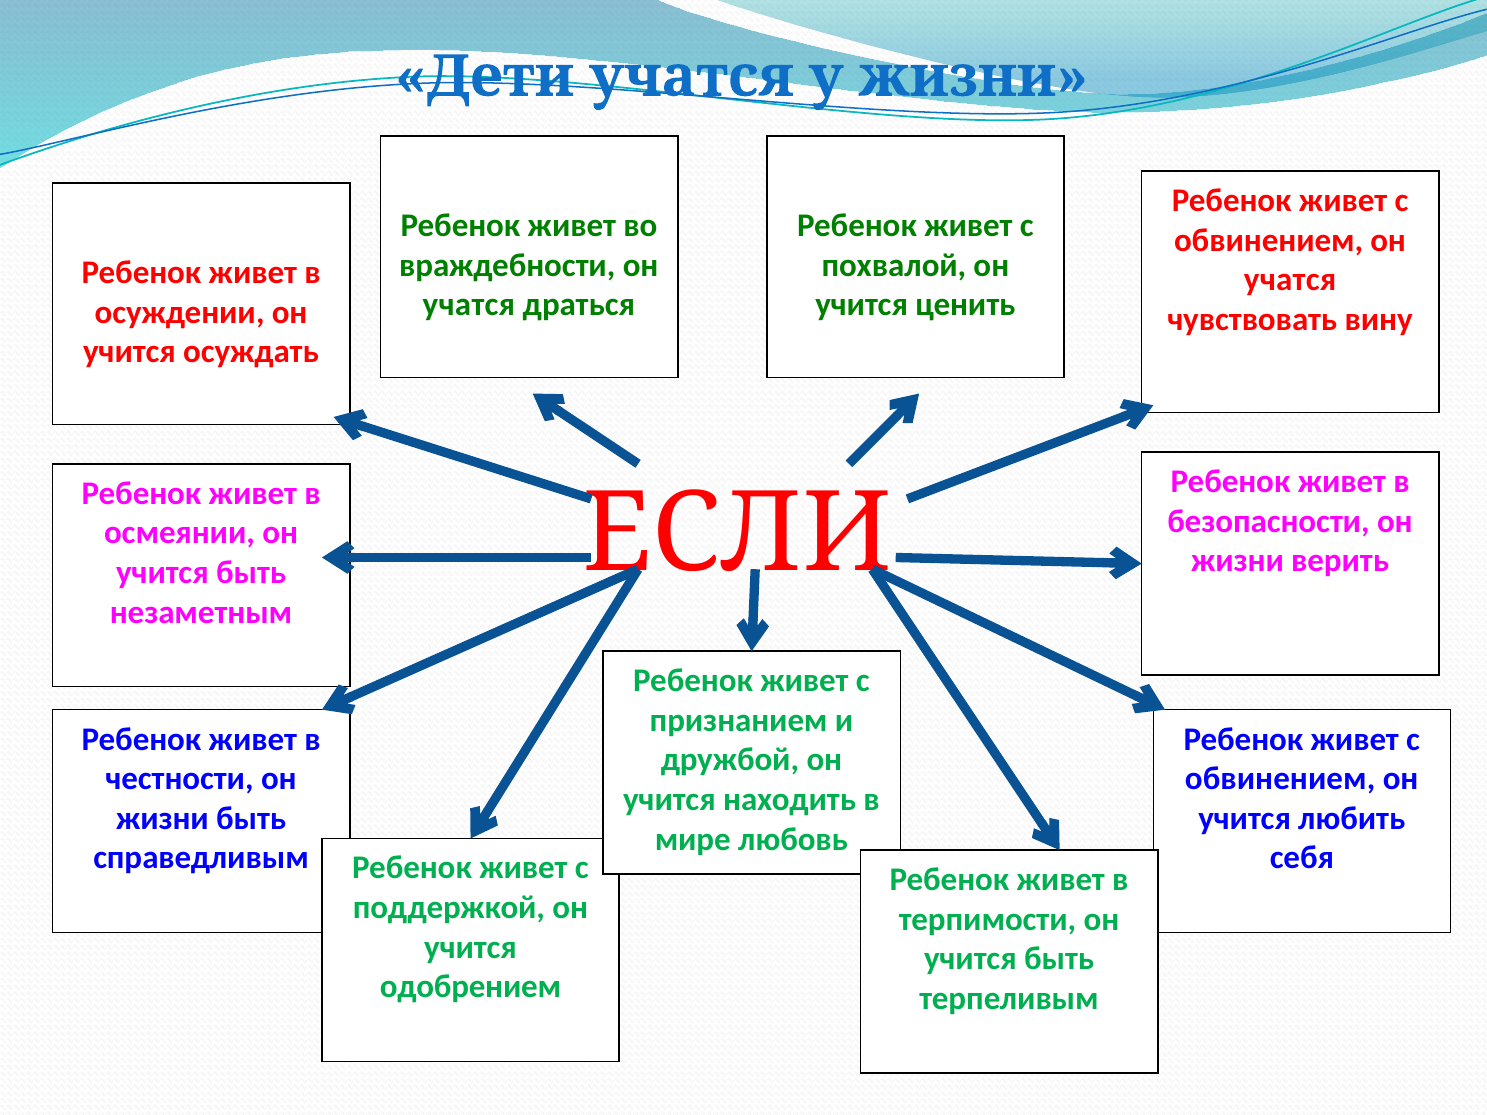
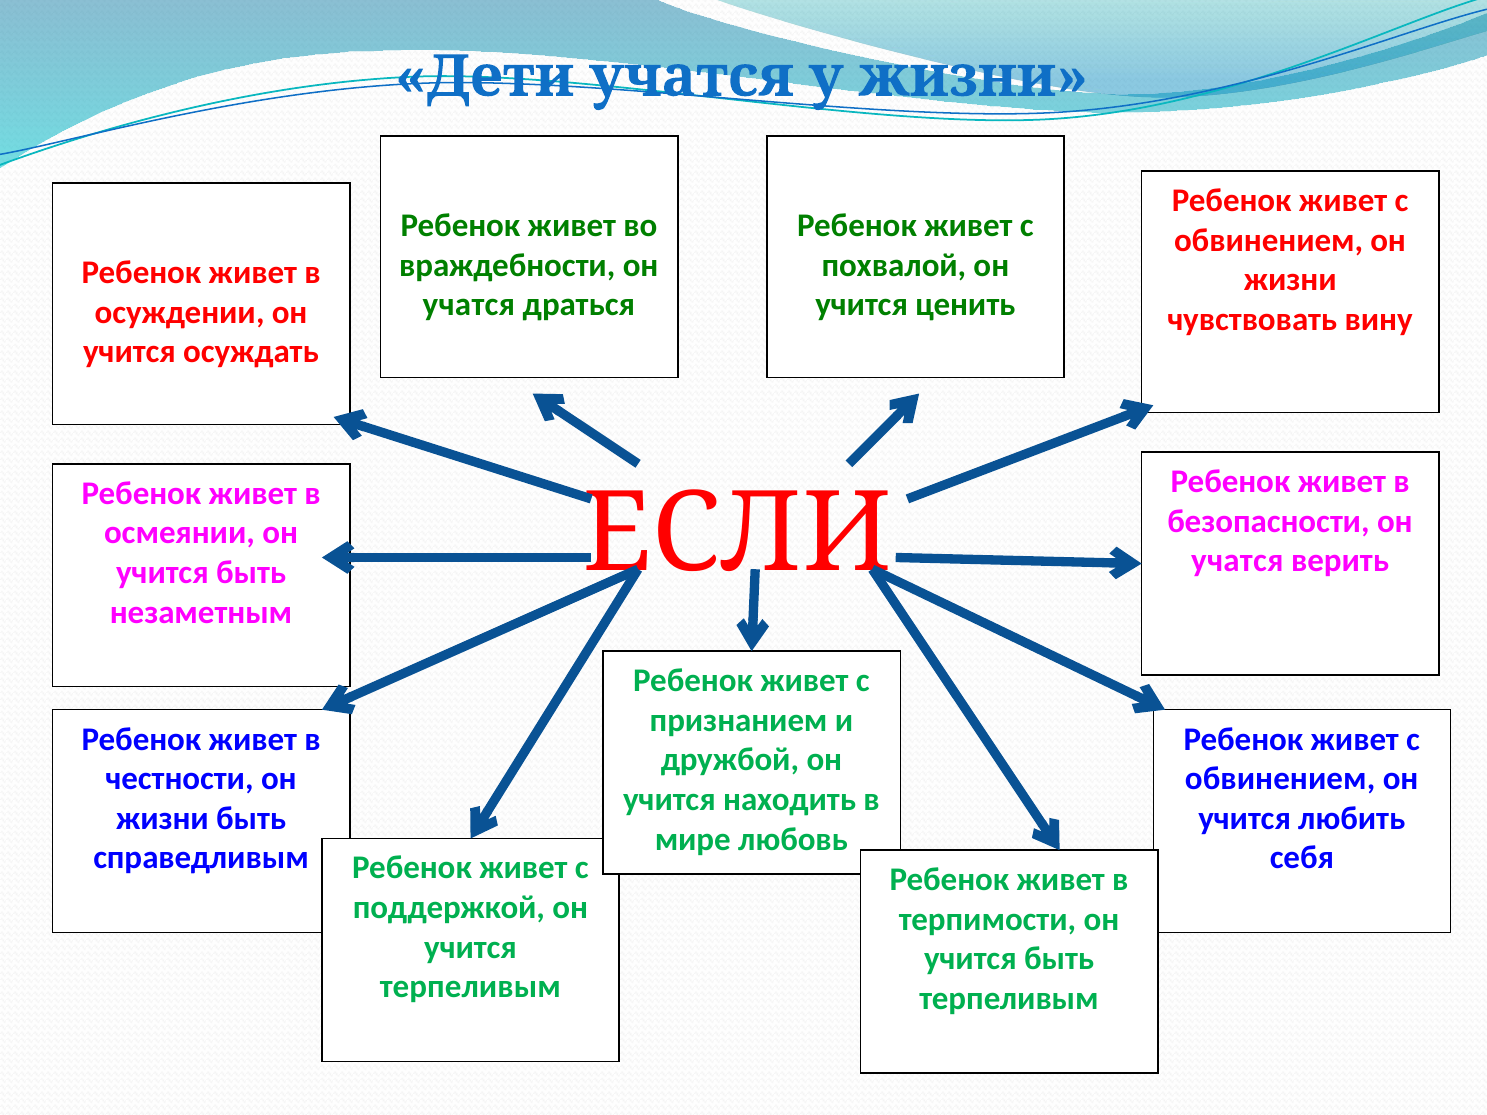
учатся at (1290, 280): учатся -> жизни
жизни at (1238, 561): жизни -> учатся
одобрением at (470, 987): одобрением -> терпеливым
